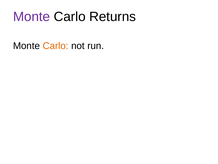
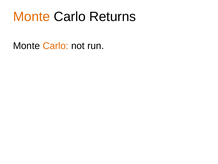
Monte at (32, 17) colour: purple -> orange
